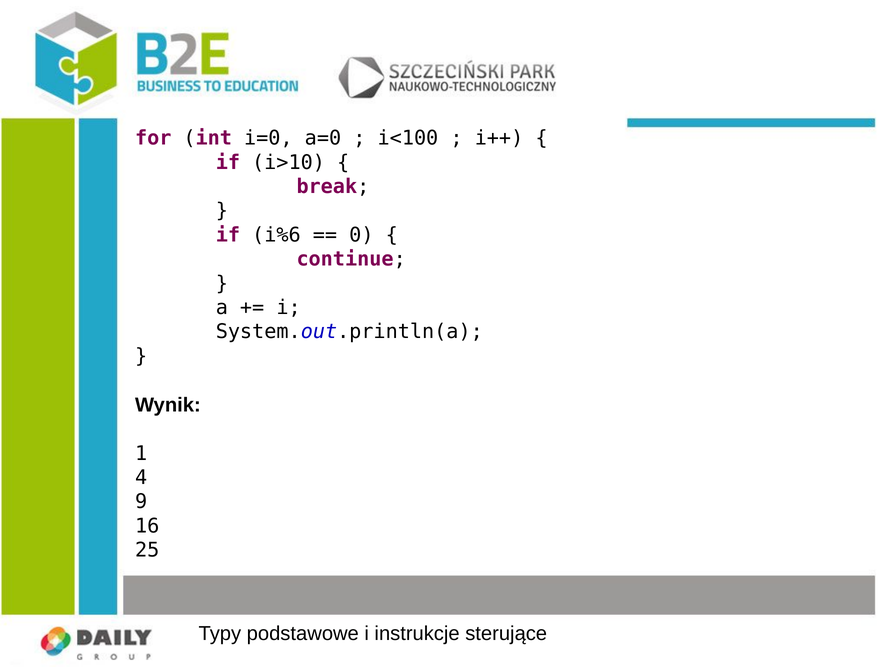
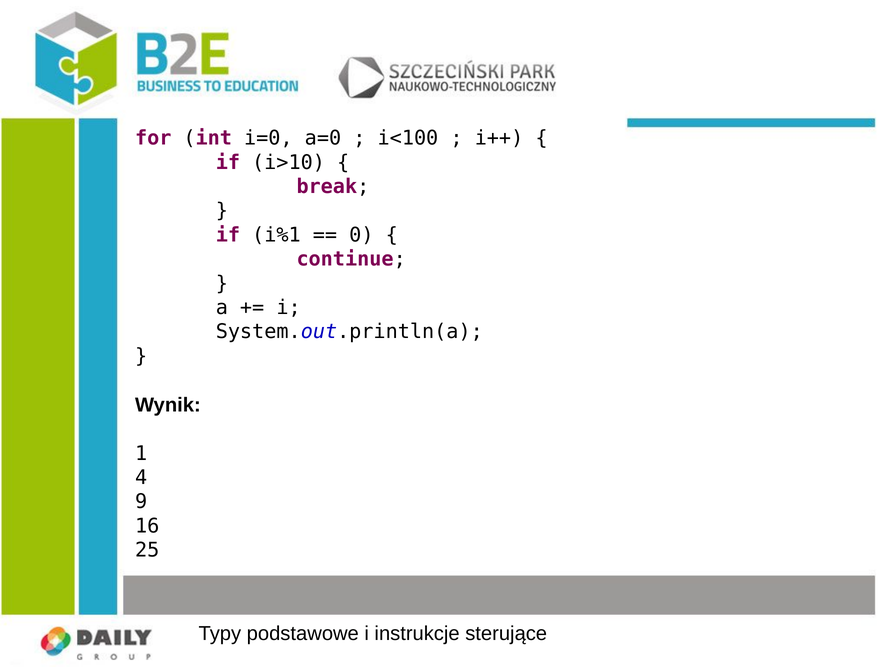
i%6: i%6 -> i%1
